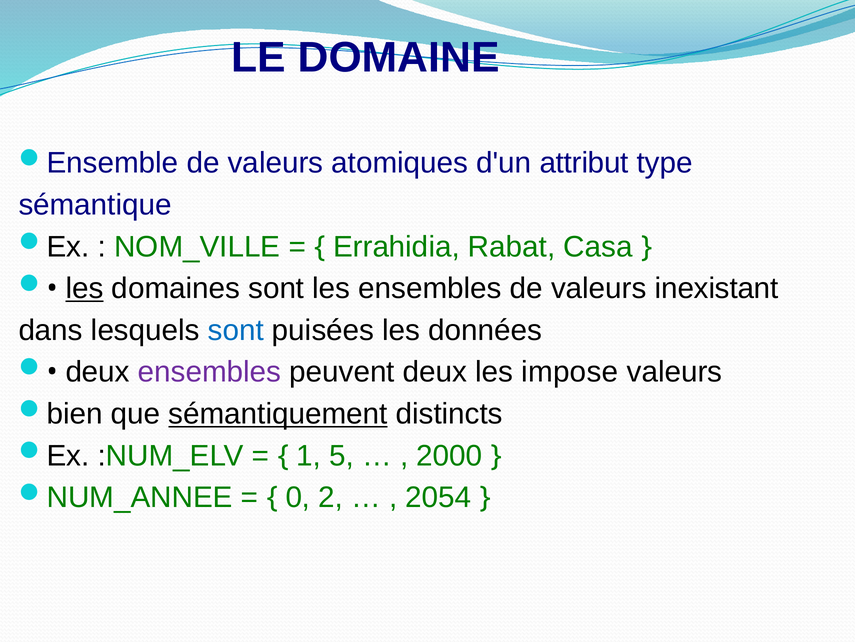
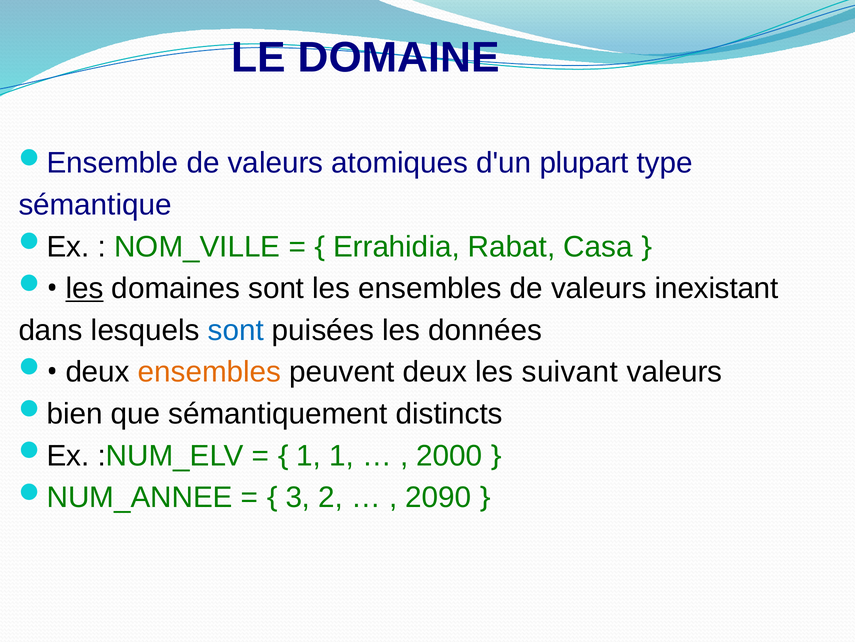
attribut: attribut -> plupart
ensembles at (210, 372) colour: purple -> orange
impose: impose -> suivant
sémantiquement underline: present -> none
1 5: 5 -> 1
0: 0 -> 3
2054: 2054 -> 2090
